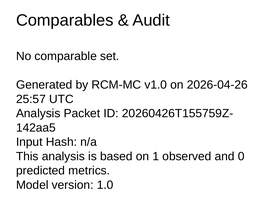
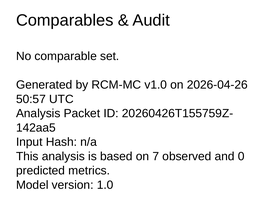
25:57: 25:57 -> 50:57
1: 1 -> 7
